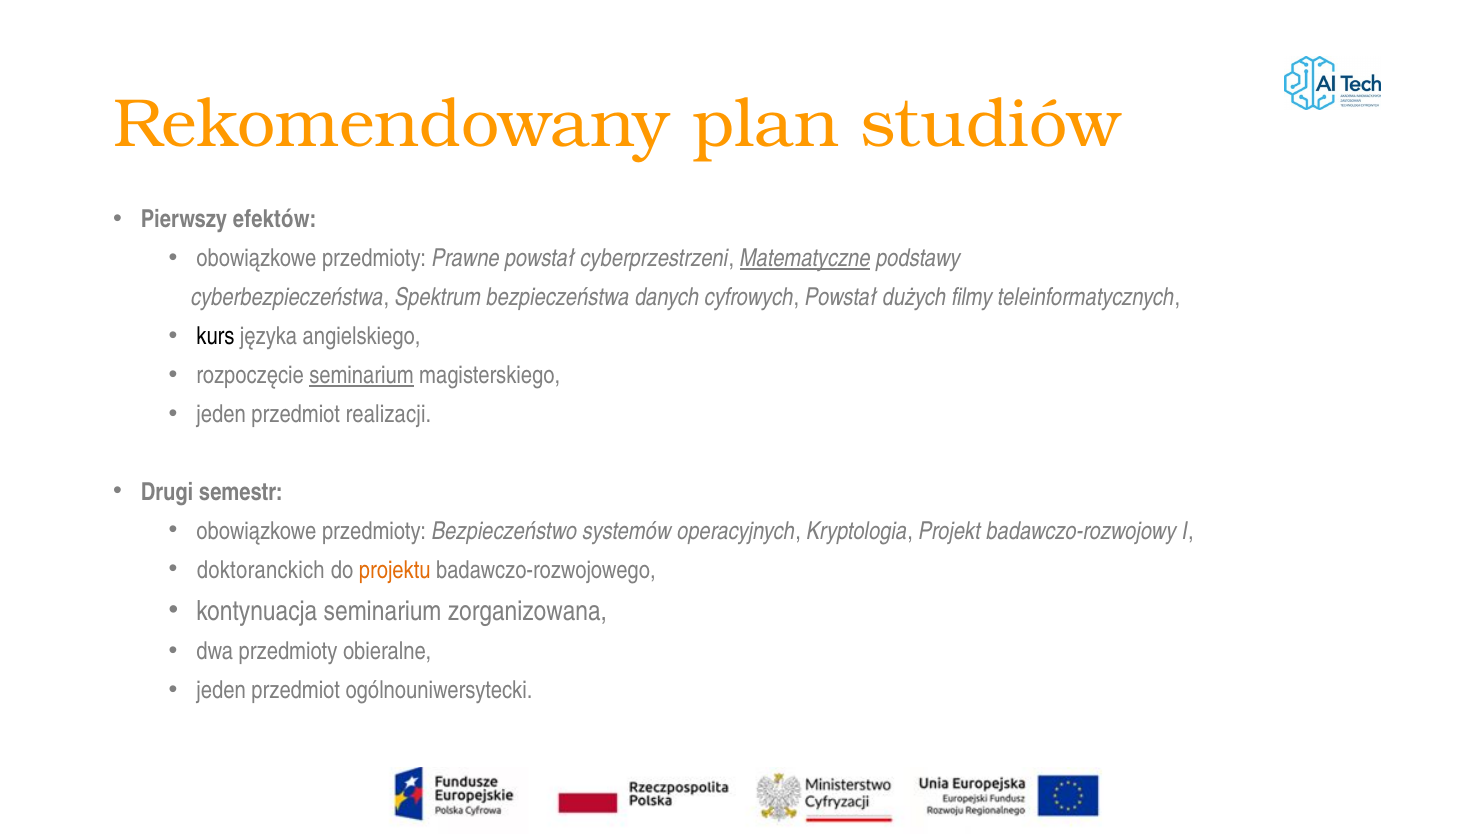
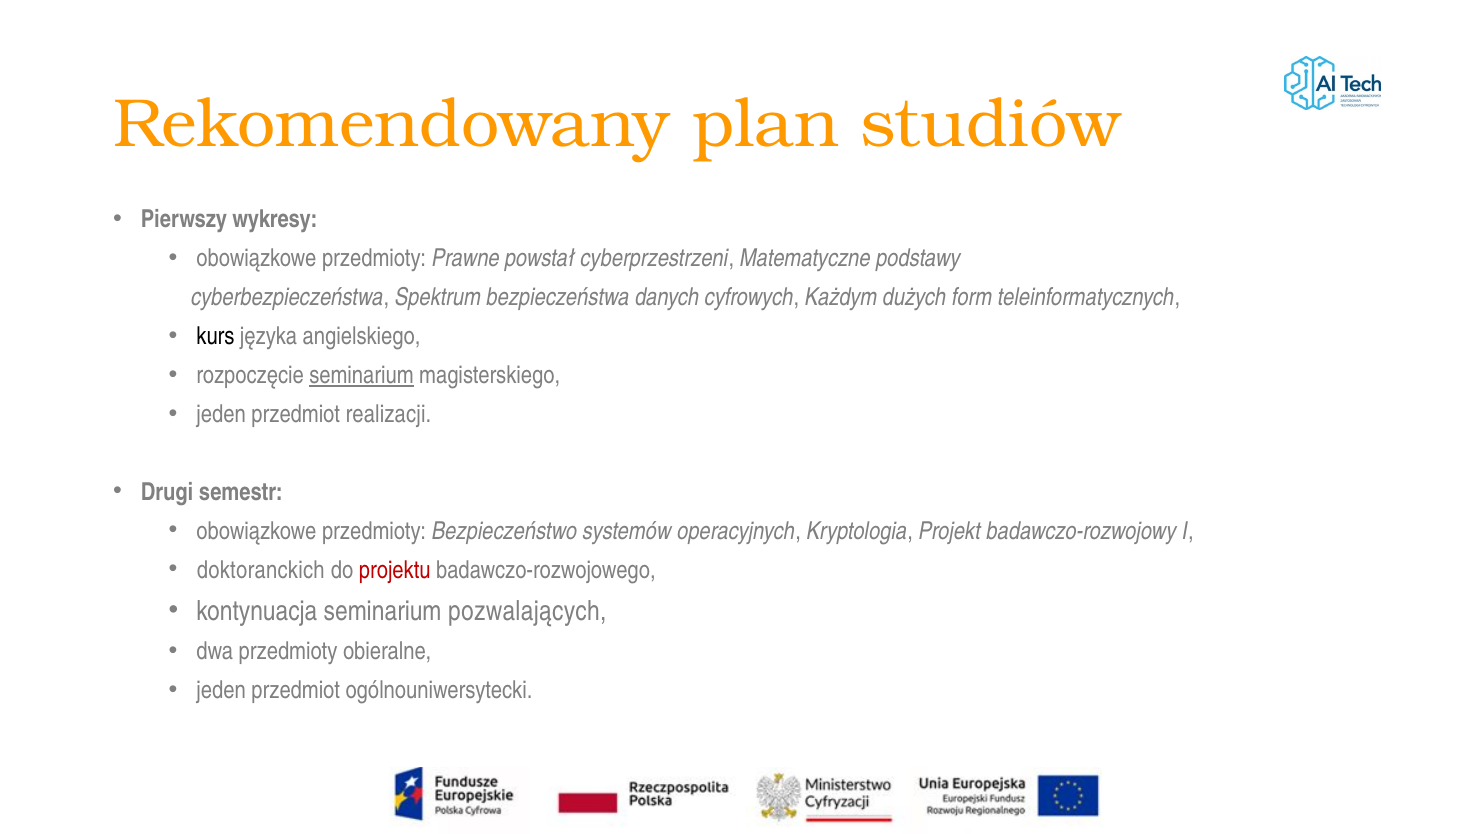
efektów: efektów -> wykresy
Matematyczne underline: present -> none
cyfrowych Powstał: Powstał -> Każdym
filmy: filmy -> form
projektu colour: orange -> red
zorganizowana: zorganizowana -> pozwalających
